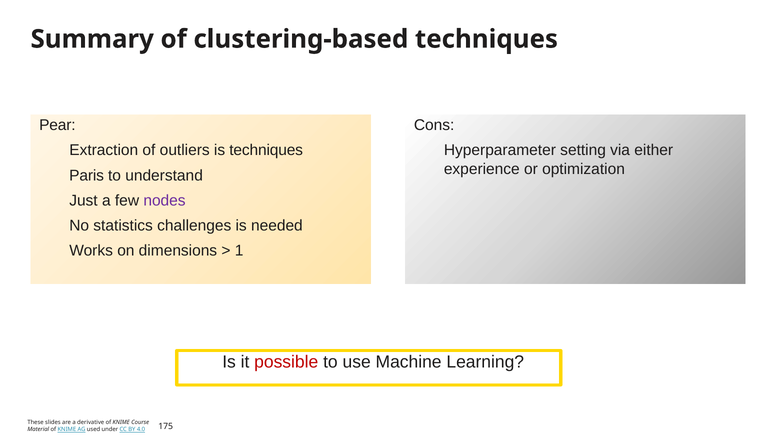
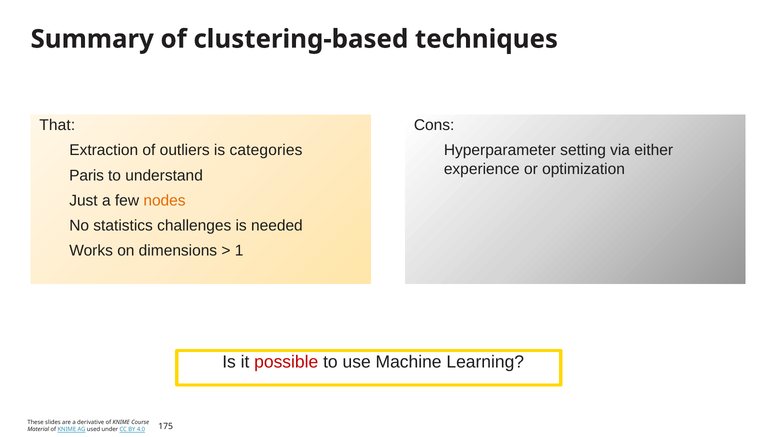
Pear: Pear -> That
is techniques: techniques -> categories
nodes colour: purple -> orange
